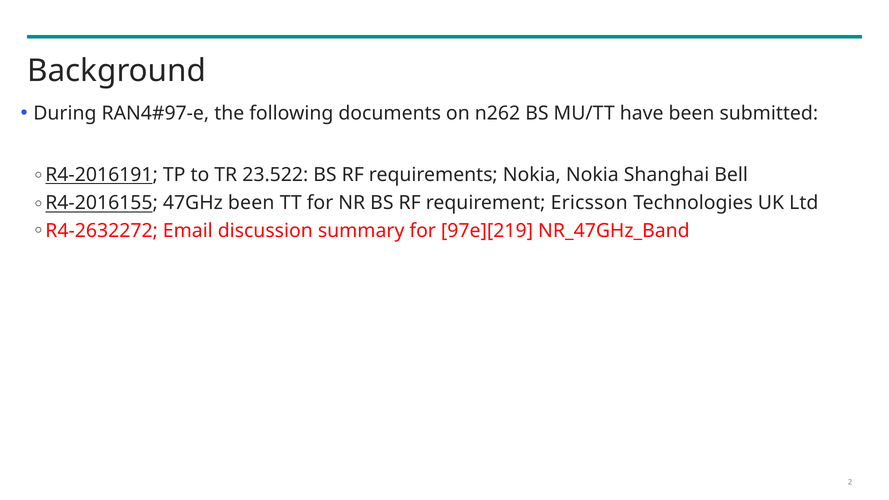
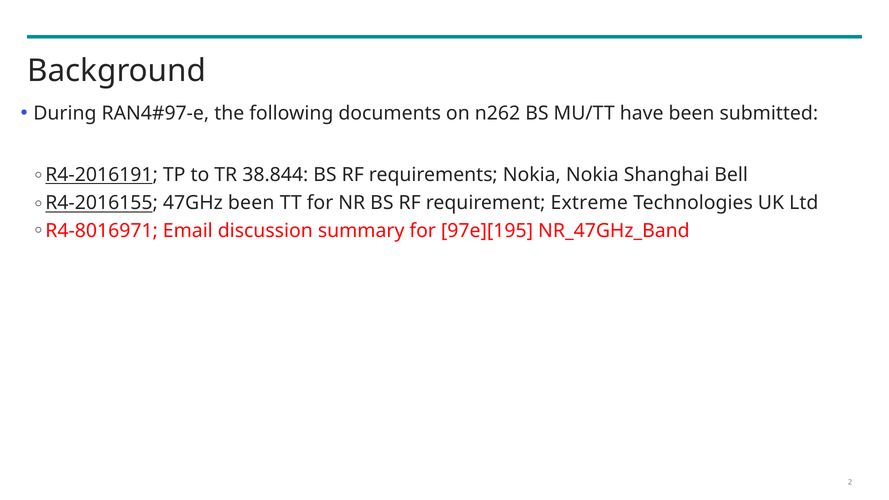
23.522: 23.522 -> 38.844
Ericsson: Ericsson -> Extreme
R4-2632272: R4-2632272 -> R4-8016971
97e][219: 97e][219 -> 97e][195
